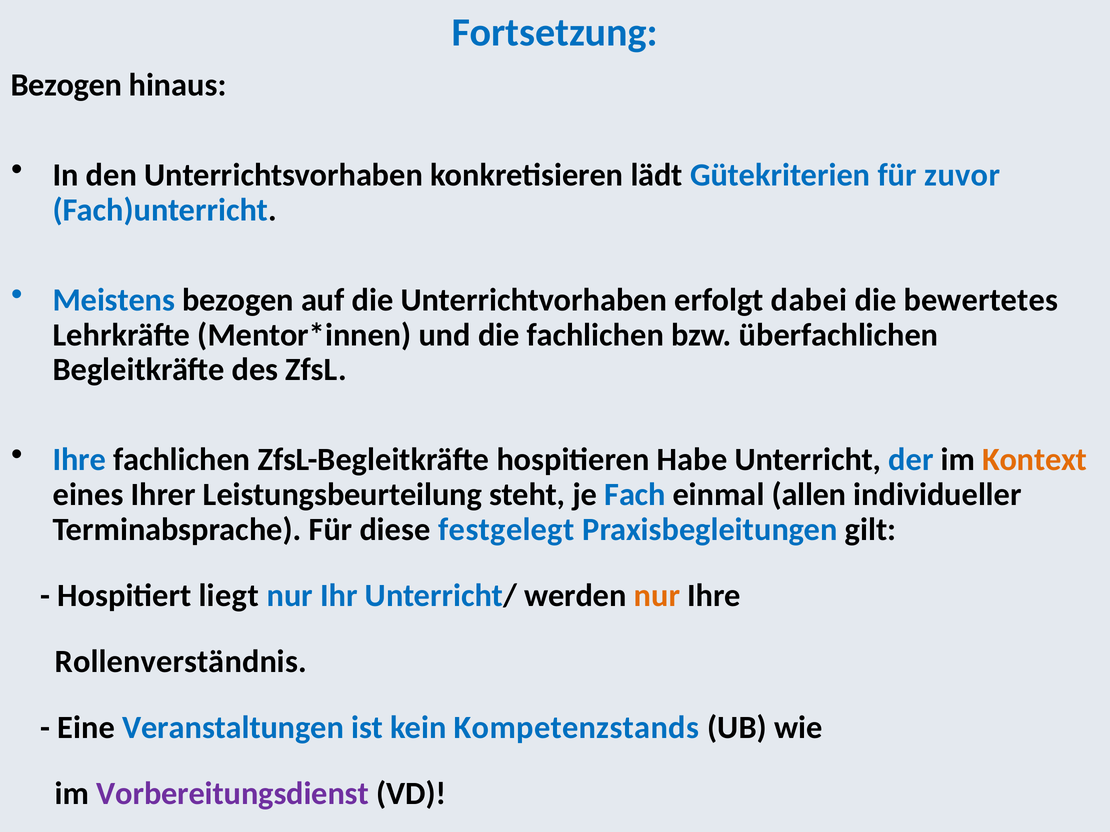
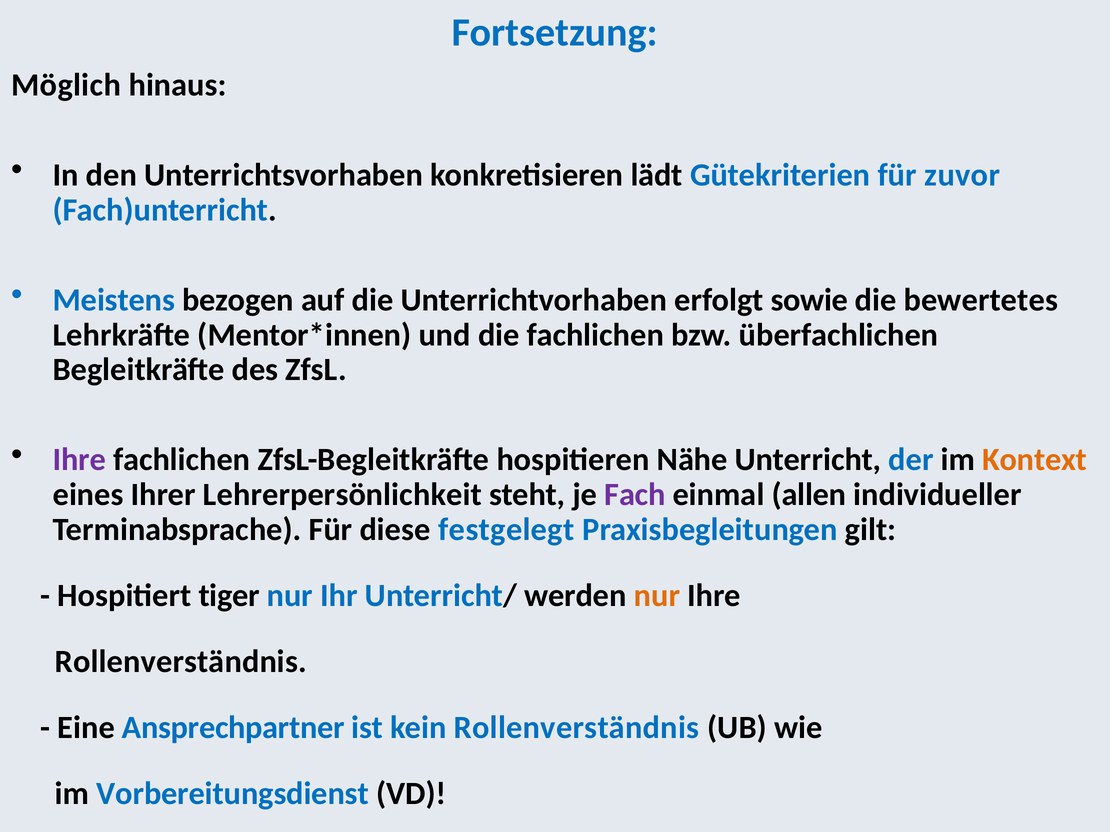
Bezogen at (66, 85): Bezogen -> Möglich
dabei: dabei -> sowie
Ihre at (79, 460) colour: blue -> purple
Habe: Habe -> Nähe
Leistungsbeurteilung: Leistungsbeurteilung -> Lehrerpersönlichkeit
Fach colour: blue -> purple
liegt: liegt -> tiger
Veranstaltungen: Veranstaltungen -> Ansprechpartner
kein Kompetenzstands: Kompetenzstands -> Rollenverständnis
Vorbereitungsdienst colour: purple -> blue
